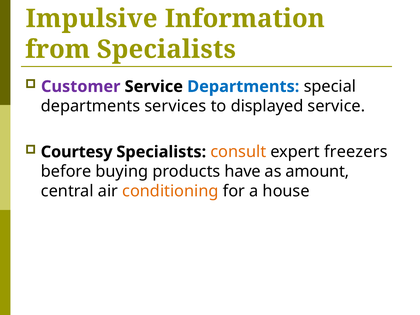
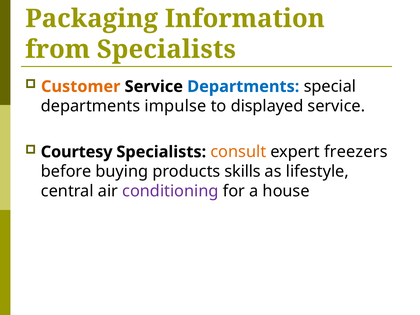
Impulsive: Impulsive -> Packaging
Customer colour: purple -> orange
services: services -> impulse
have: have -> skills
amount: amount -> lifestyle
conditioning colour: orange -> purple
